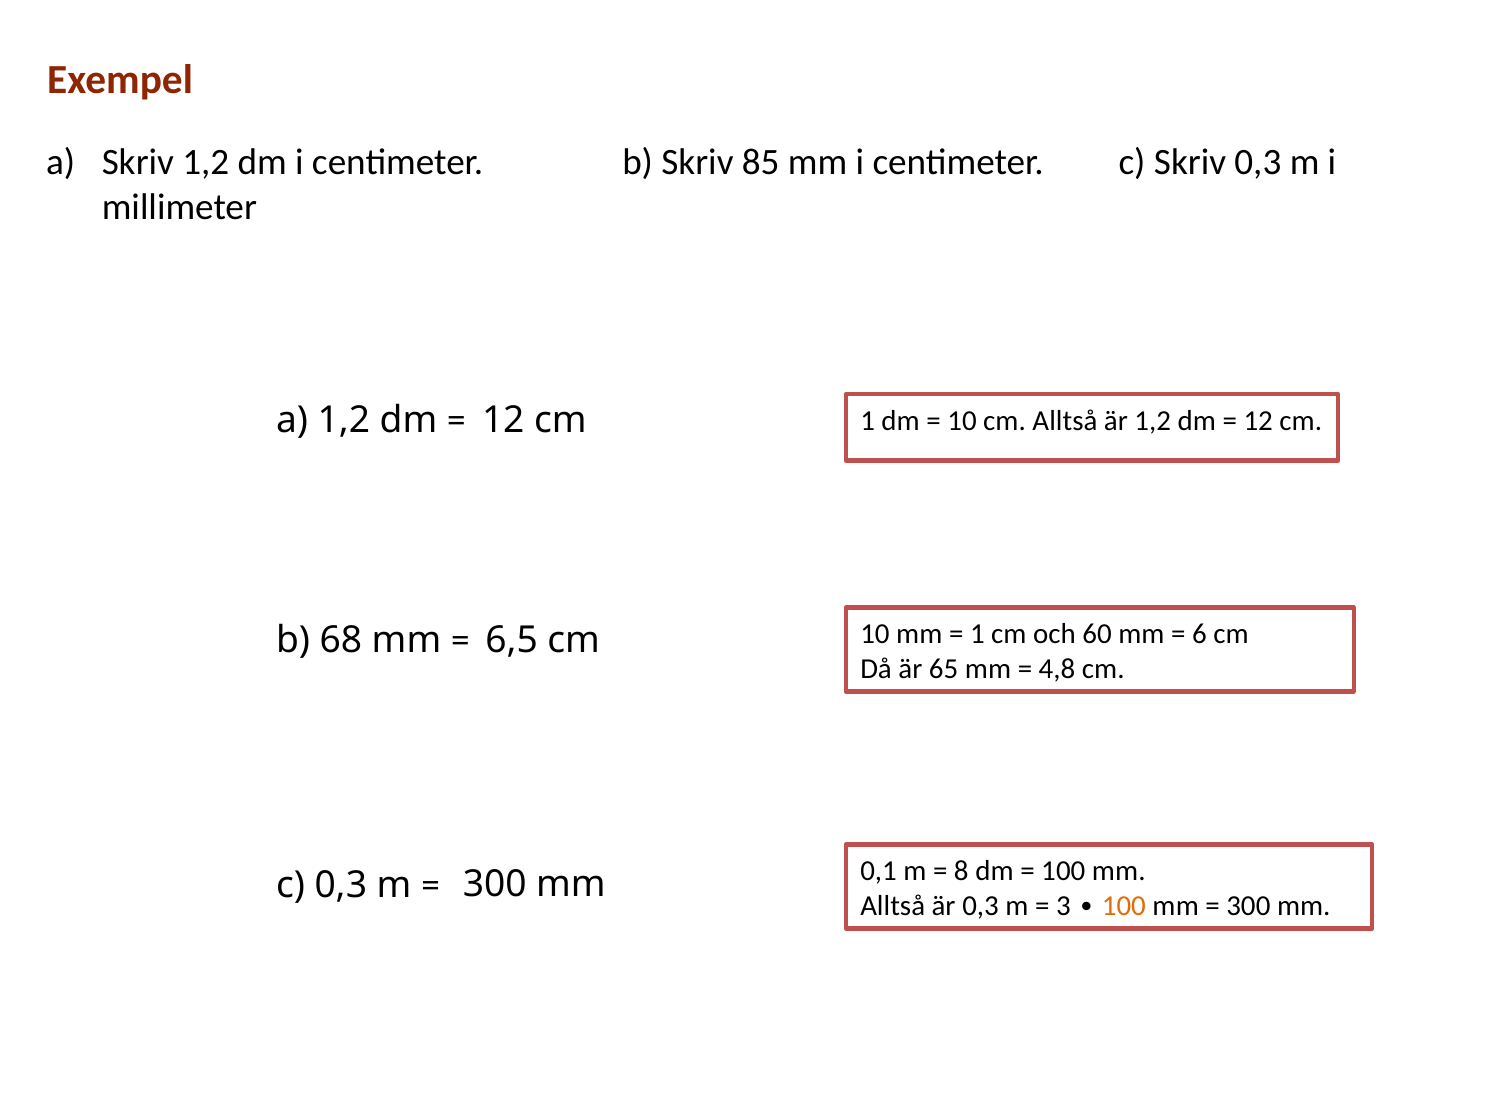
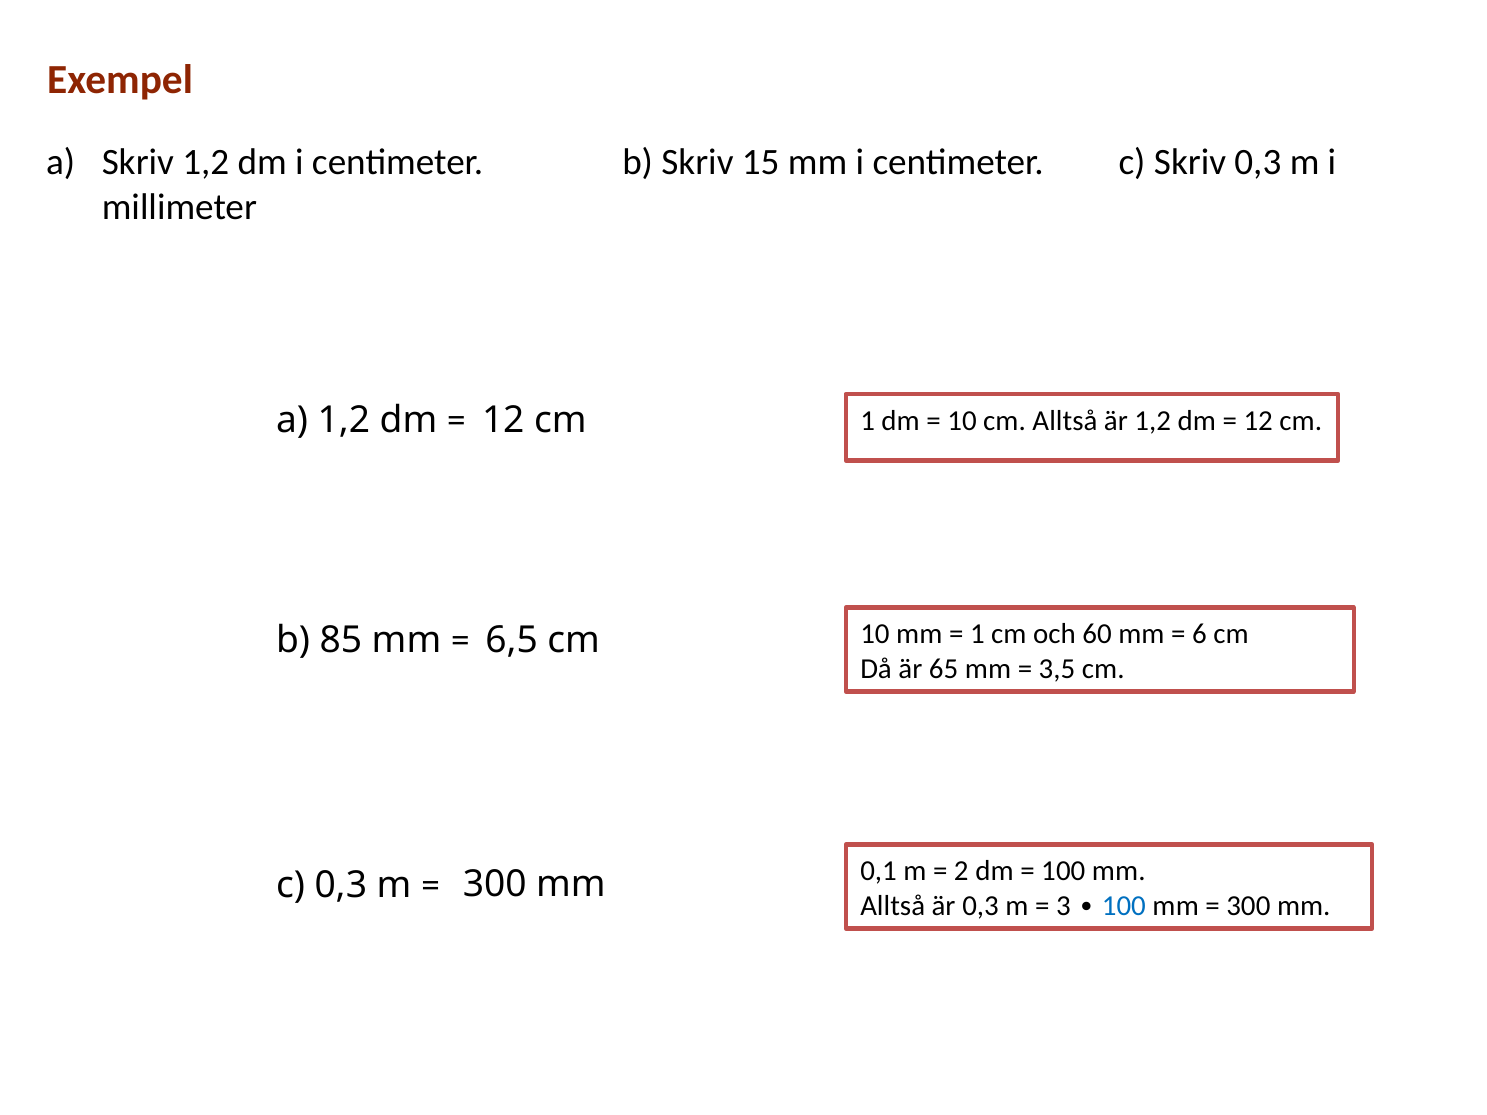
85: 85 -> 15
68: 68 -> 85
4,8: 4,8 -> 3,5
8: 8 -> 2
100 at (1124, 906) colour: orange -> blue
